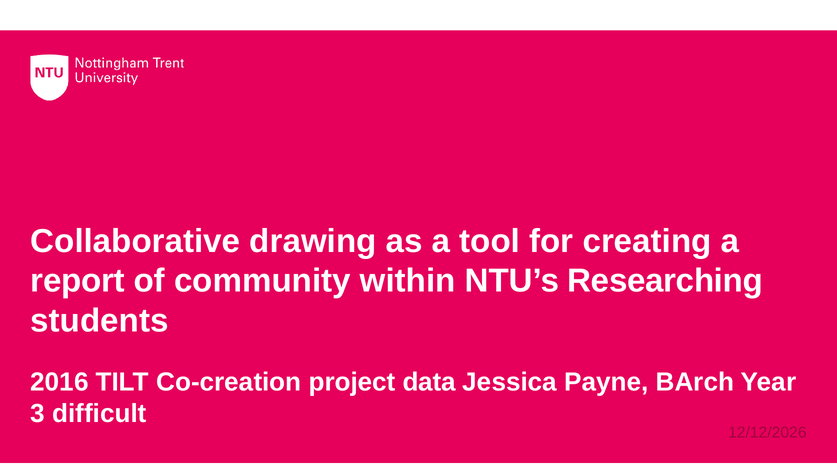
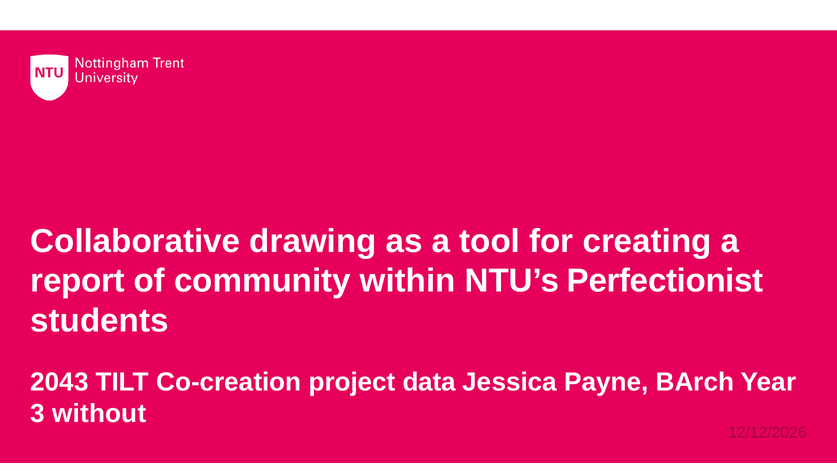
Researching: Researching -> Perfectionist
2016: 2016 -> 2043
difficult: difficult -> without
